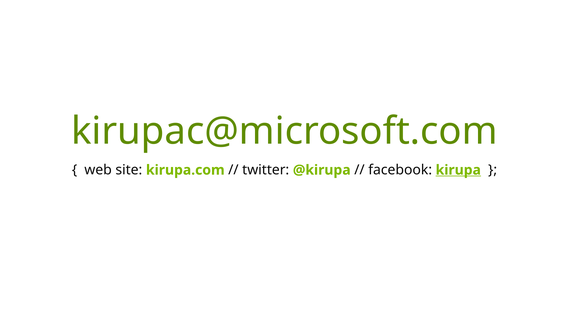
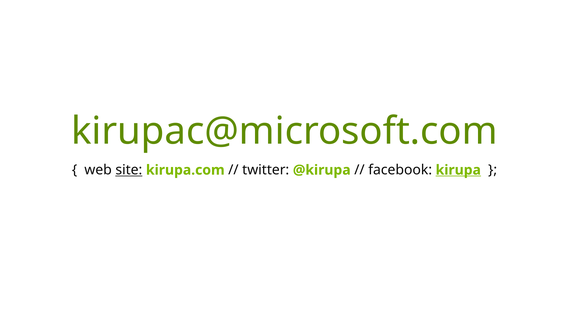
site underline: none -> present
